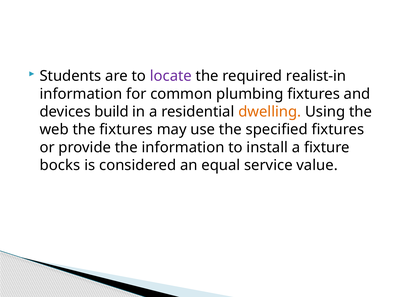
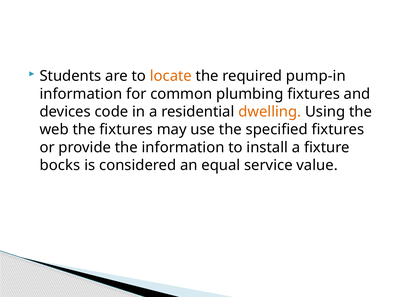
locate colour: purple -> orange
realist-in: realist-in -> pump-in
build: build -> code
